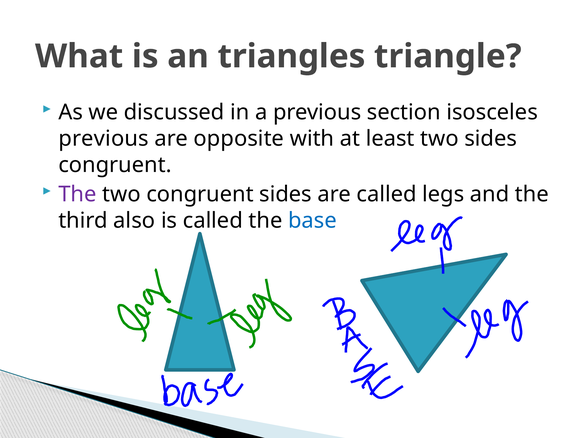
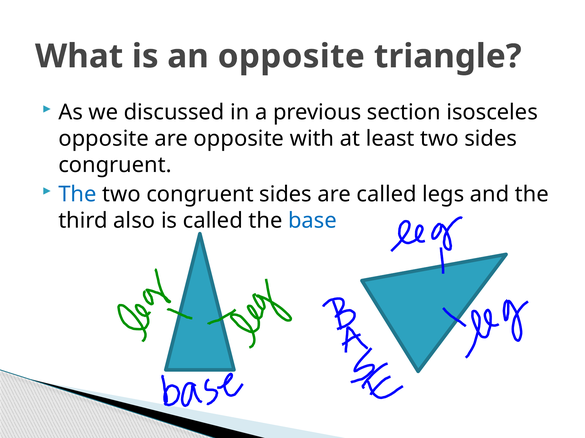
an triangles: triangles -> opposite
previous at (104, 139): previous -> opposite
The at (77, 195) colour: purple -> blue
